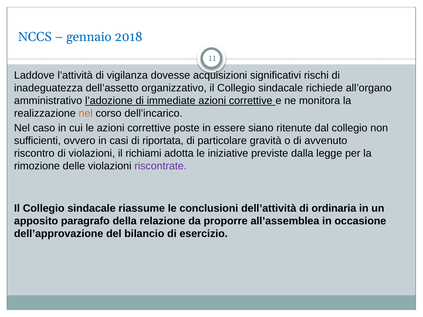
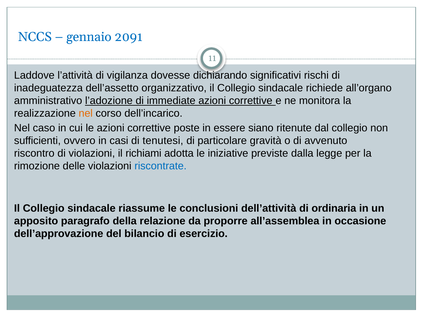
2018: 2018 -> 2091
acquisizioni: acquisizioni -> dichiarando
riportata: riportata -> tenutesi
riscontrate colour: purple -> blue
